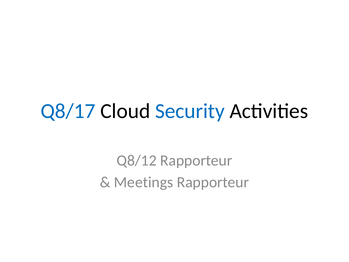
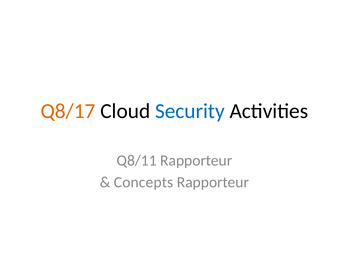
Q8/17 colour: blue -> orange
Q8/12: Q8/12 -> Q8/11
Meetings: Meetings -> Concepts
